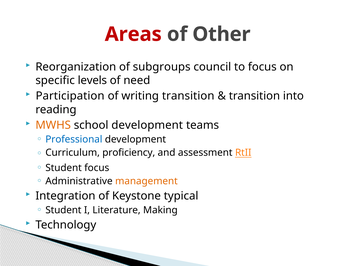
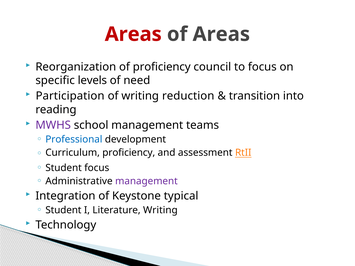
of Other: Other -> Areas
of subgroups: subgroups -> proficiency
writing transition: transition -> reduction
MWHS colour: orange -> purple
school development: development -> management
management at (146, 181) colour: orange -> purple
Literature Making: Making -> Writing
